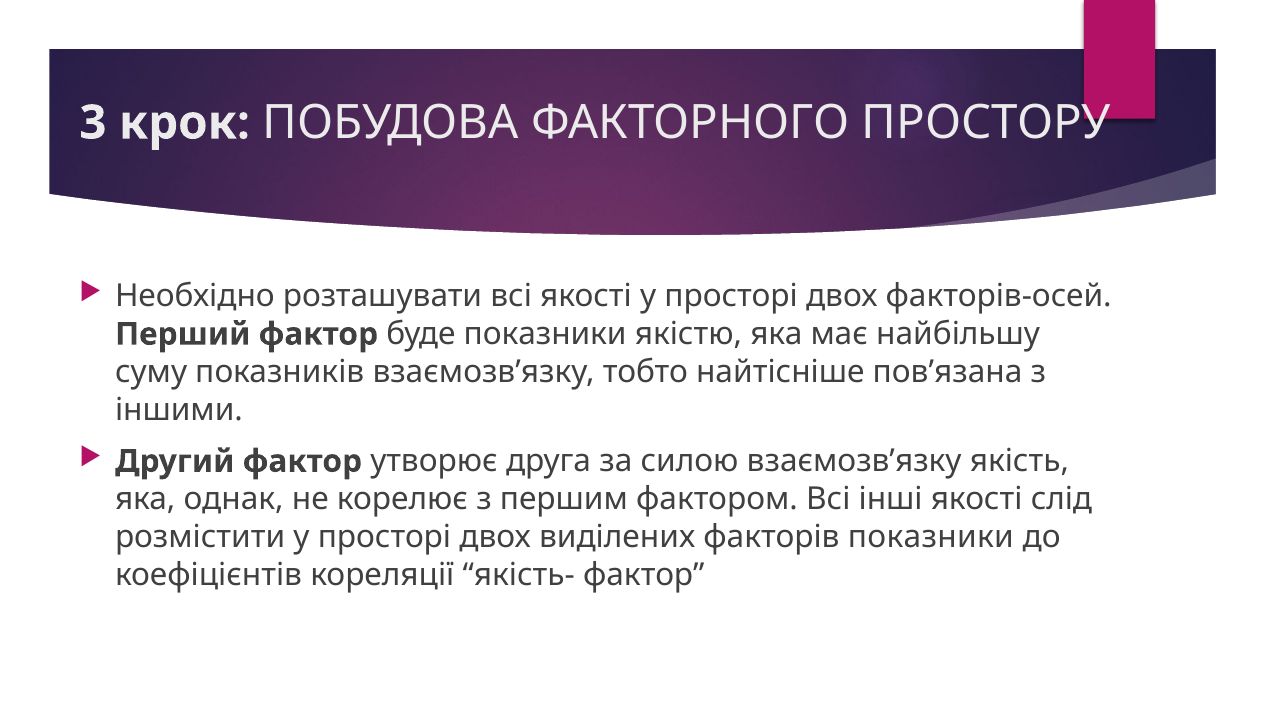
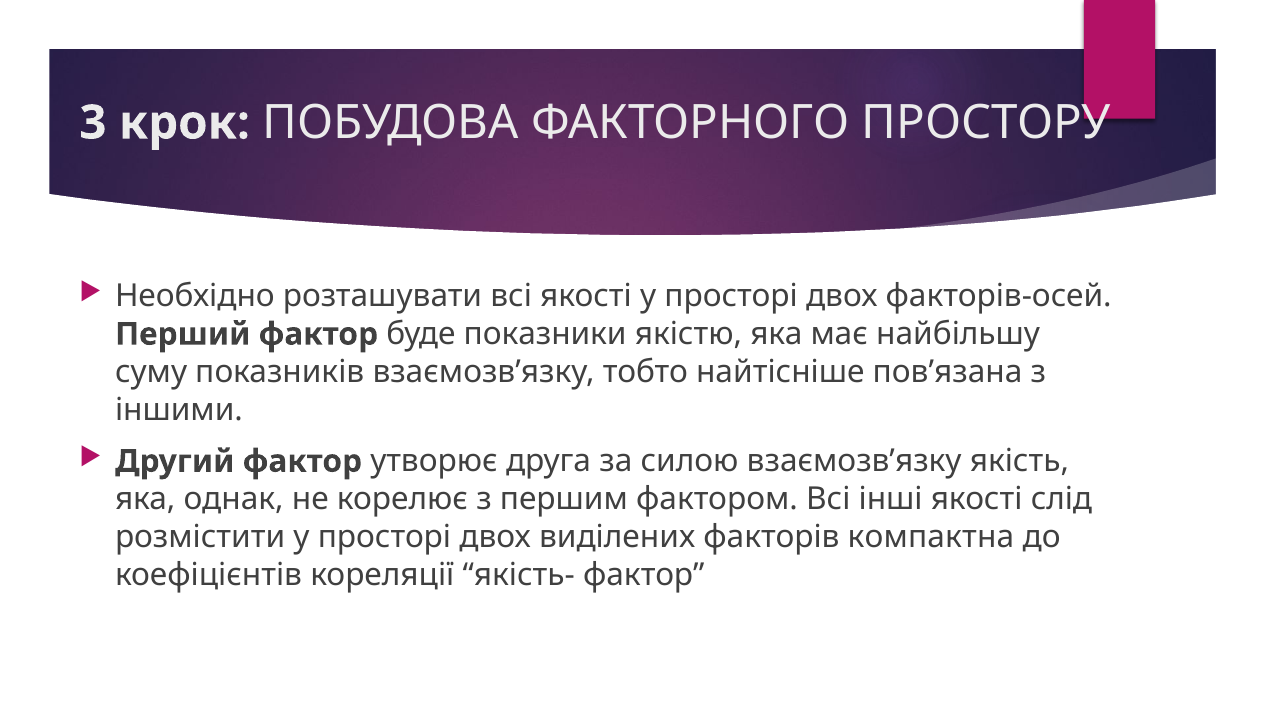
факторів показники: показники -> компактна
